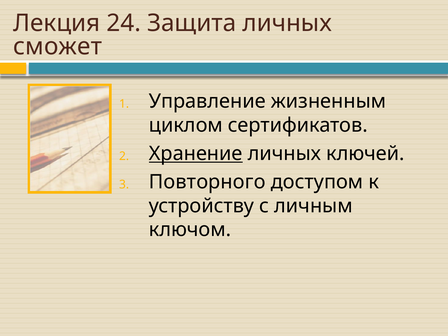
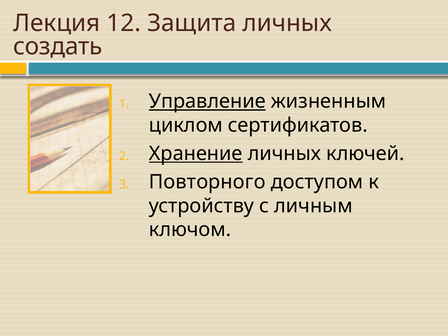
24: 24 -> 12
сможет: сможет -> создать
Управление underline: none -> present
